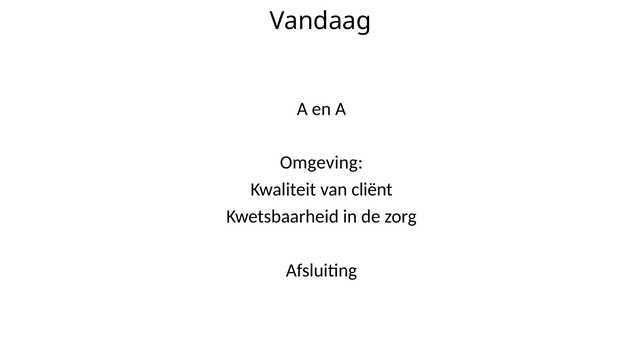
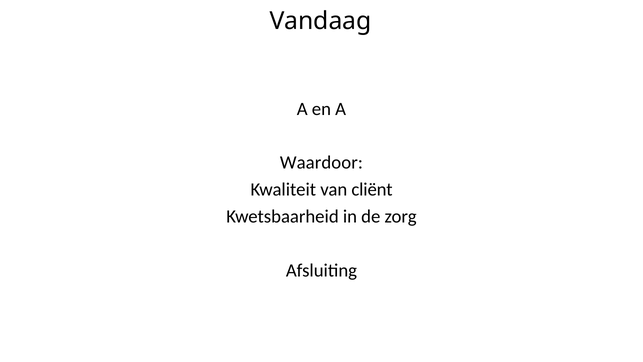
Omgeving: Omgeving -> Waardoor
